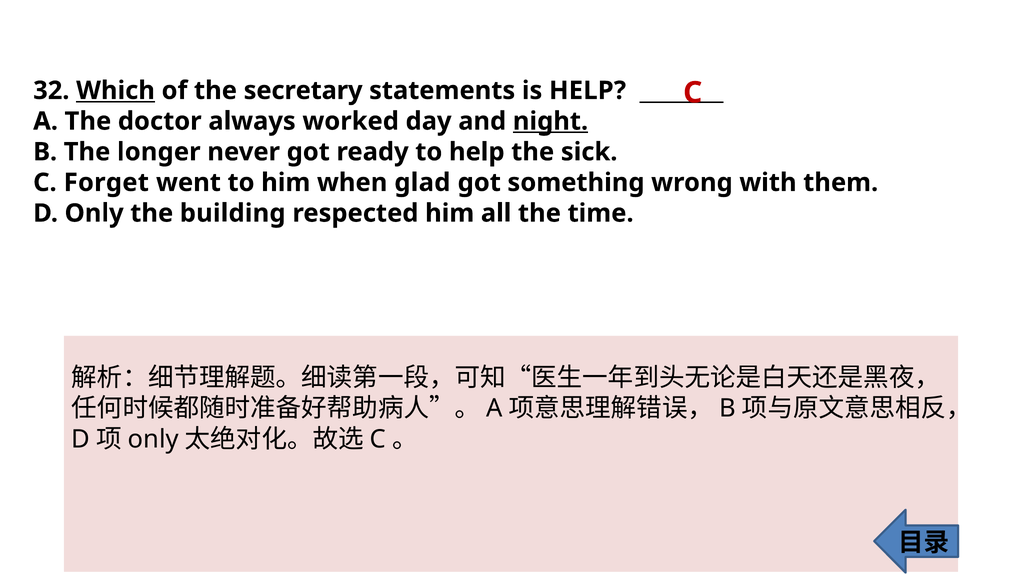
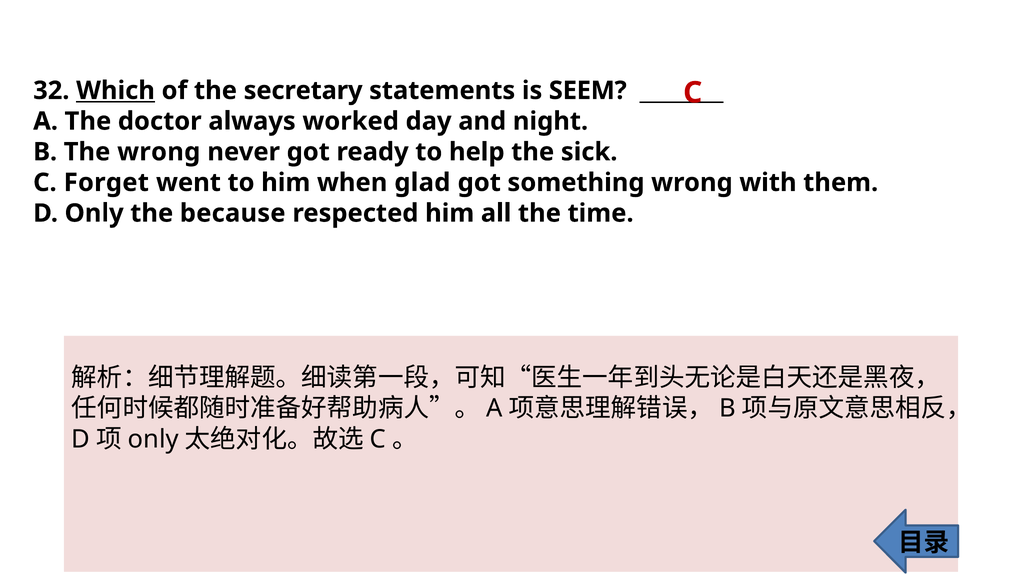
is HELP: HELP -> SEEM
night underline: present -> none
The longer: longer -> wrong
building: building -> because
